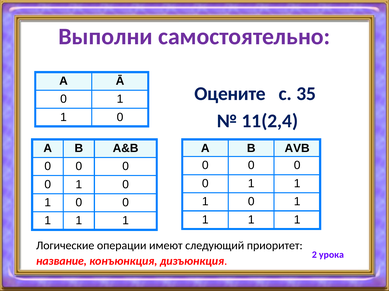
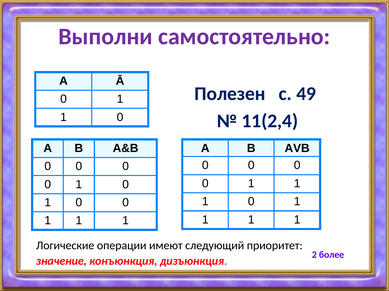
Оцените: Оцените -> Полезен
35: 35 -> 49
урока: урока -> более
название: название -> значение
